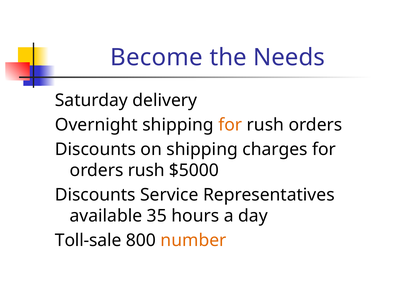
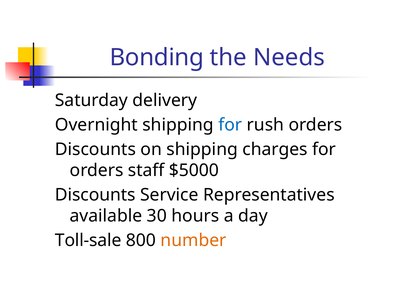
Become: Become -> Bonding
for at (230, 125) colour: orange -> blue
orders rush: rush -> staff
35: 35 -> 30
